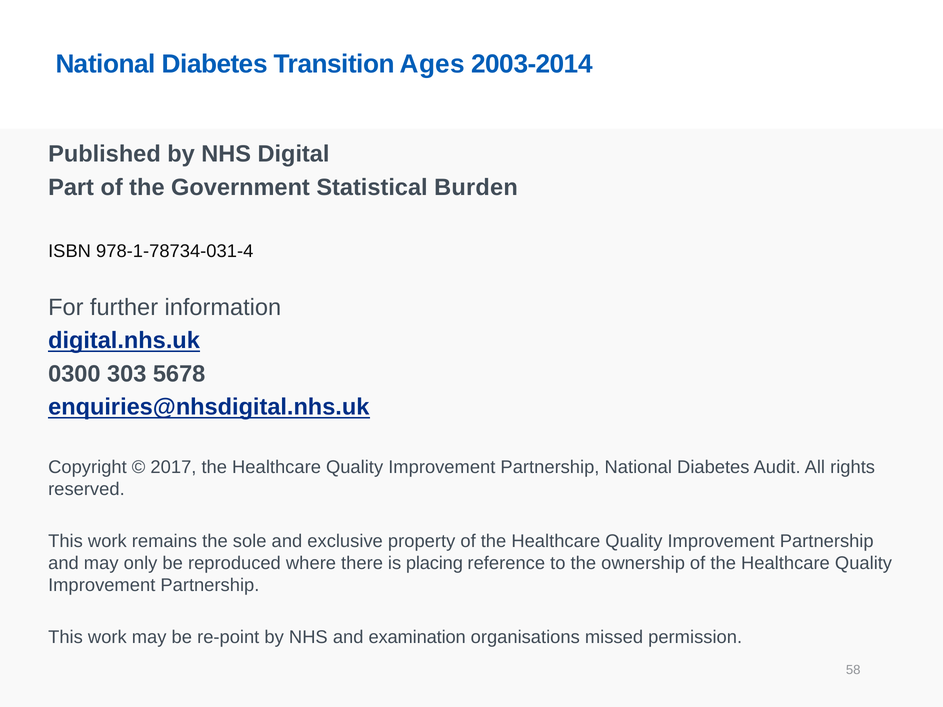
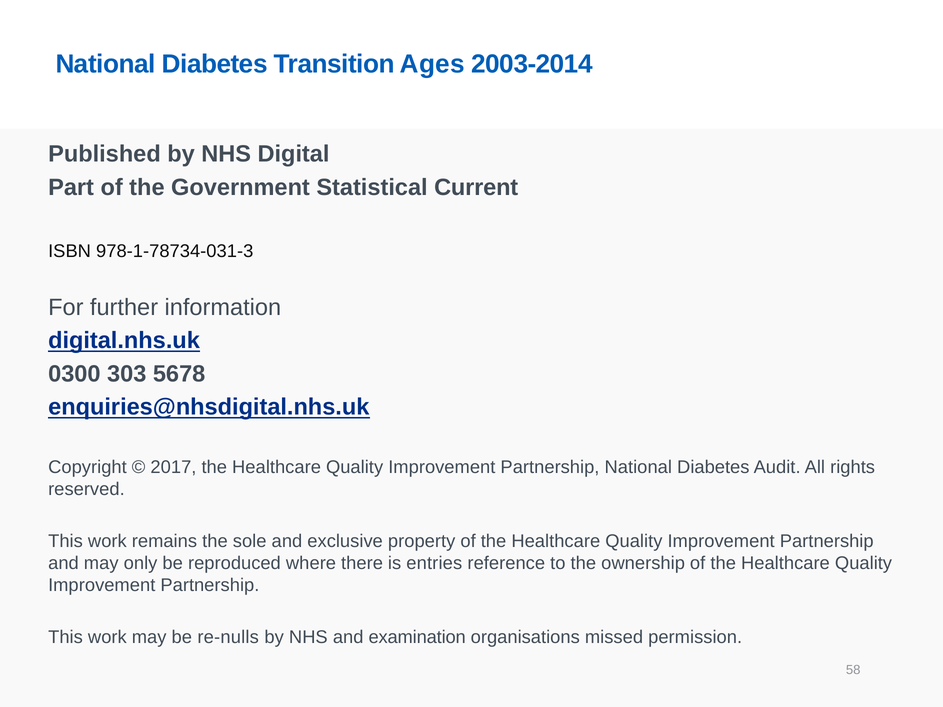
Burden: Burden -> Current
978-1-78734-031-4: 978-1-78734-031-4 -> 978-1-78734-031-3
placing: placing -> entries
re-point: re-point -> re-nulls
